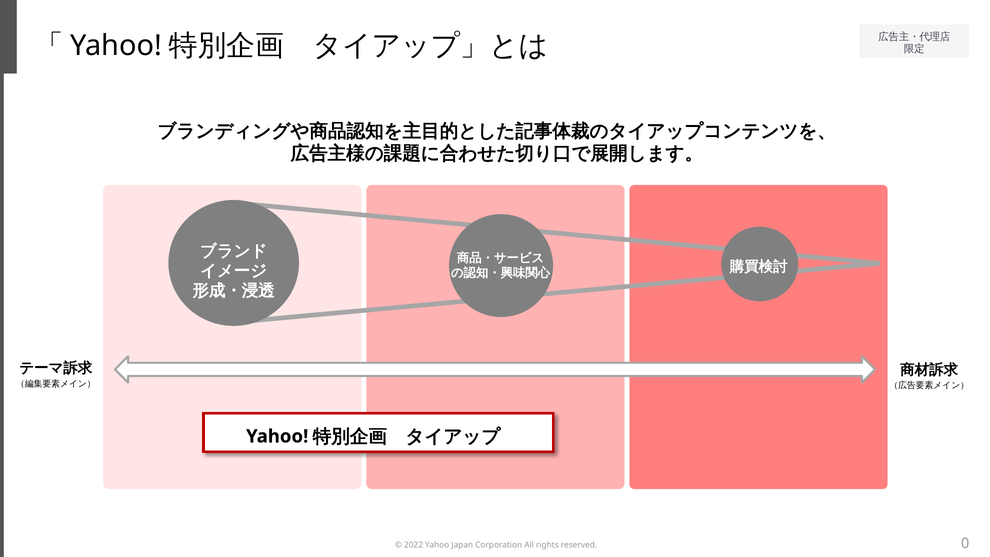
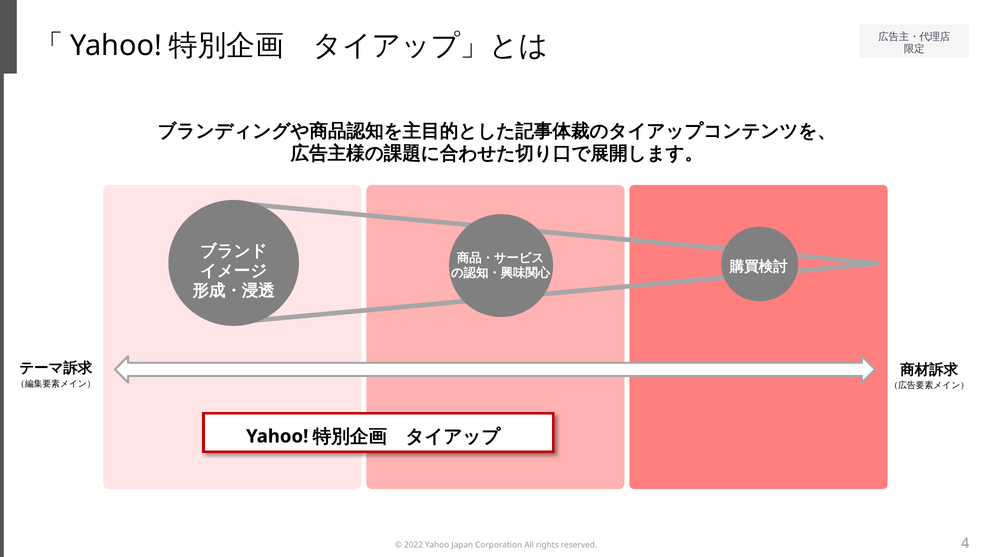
0: 0 -> 4
